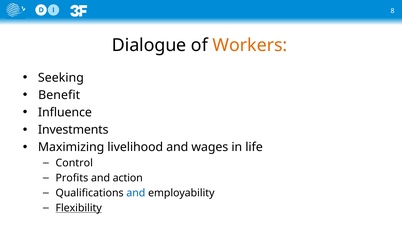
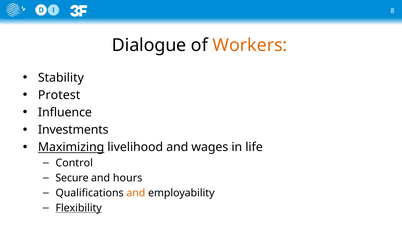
Seeking: Seeking -> Stability
Benefit: Benefit -> Protest
Maximizing underline: none -> present
Profits: Profits -> Secure
action: action -> hours
and at (136, 193) colour: blue -> orange
